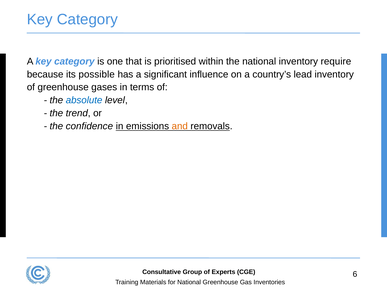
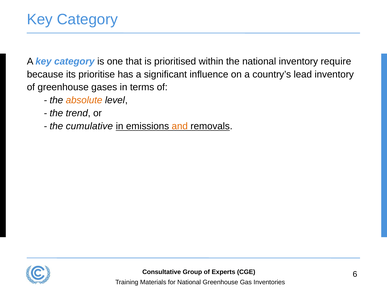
possible: possible -> prioritise
absolute colour: blue -> orange
confidence: confidence -> cumulative
